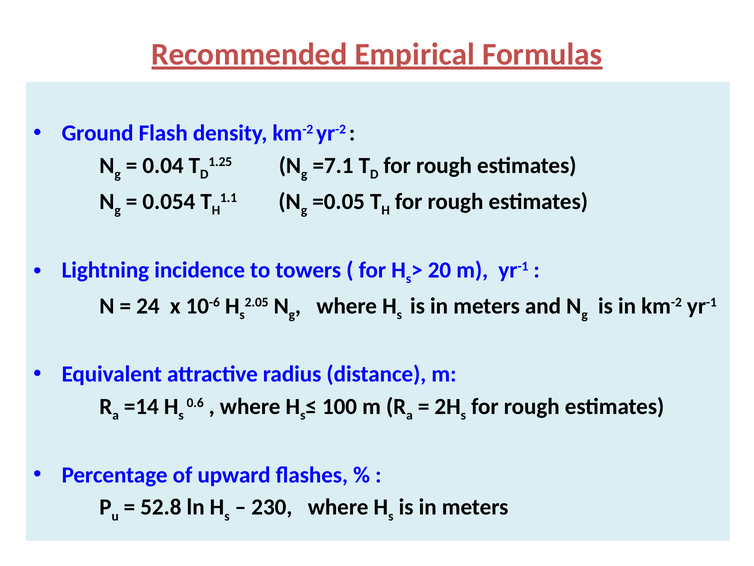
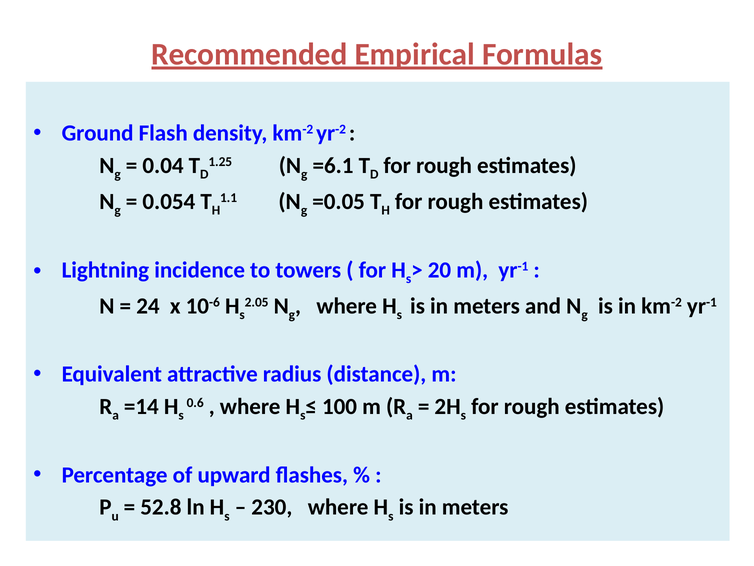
=7.1: =7.1 -> =6.1
